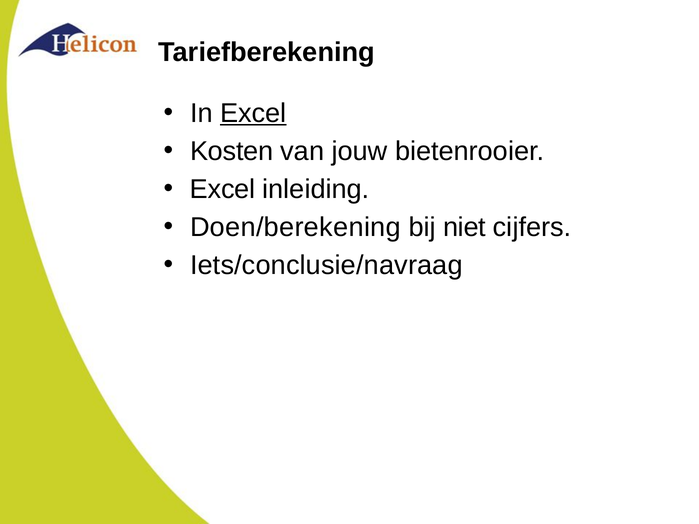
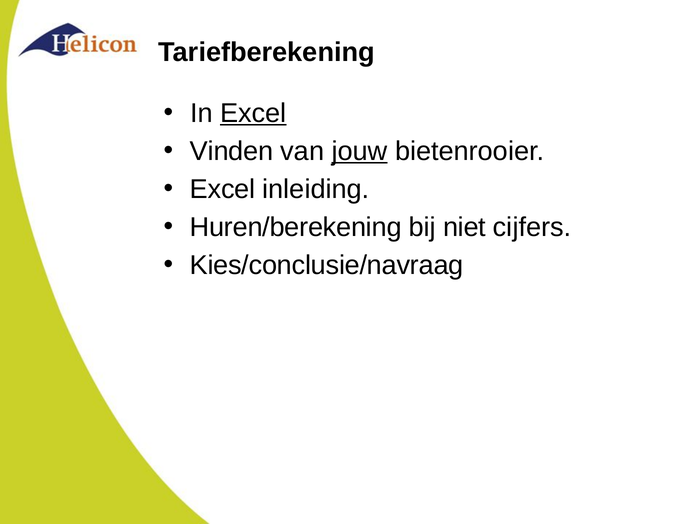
Kosten: Kosten -> Vinden
jouw underline: none -> present
Doen/berekening: Doen/berekening -> Huren/berekening
Iets/conclusie/navraag: Iets/conclusie/navraag -> Kies/conclusie/navraag
